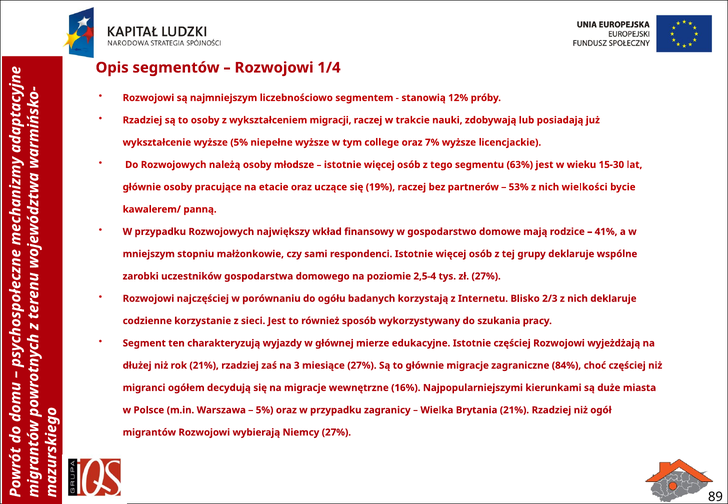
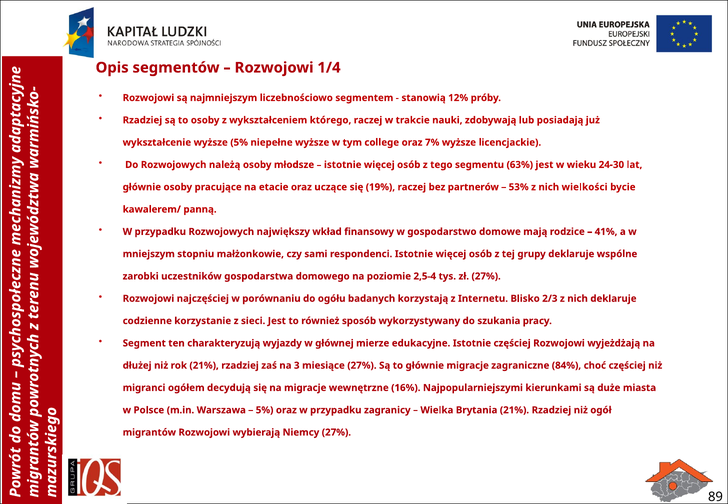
migracji: migracji -> którego
15-30: 15-30 -> 24-30
